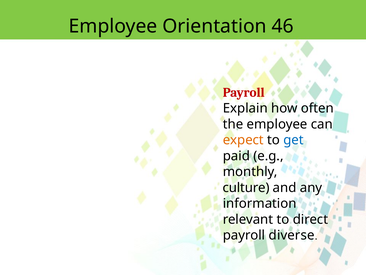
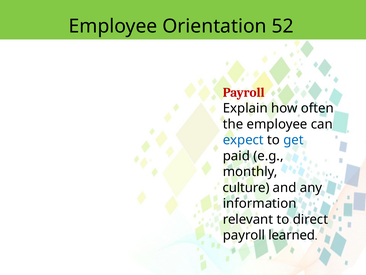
46: 46 -> 52
expect colour: orange -> blue
diverse: diverse -> learned
